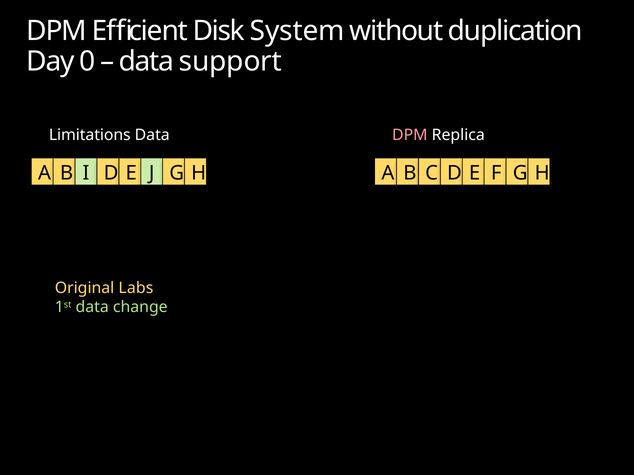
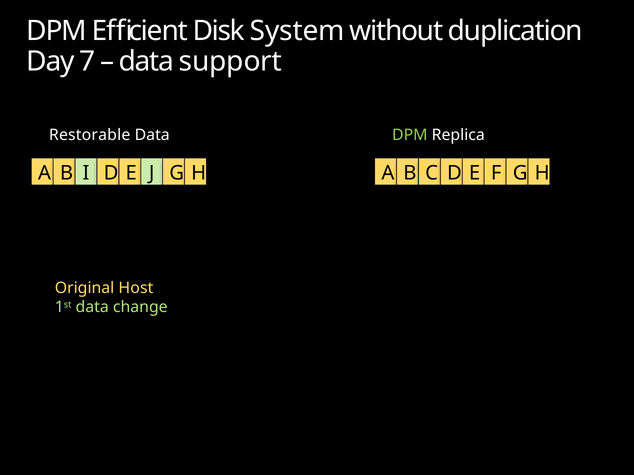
0: 0 -> 7
Limitations: Limitations -> Restorable
DPM at (410, 135) colour: pink -> light green
Labs: Labs -> Host
